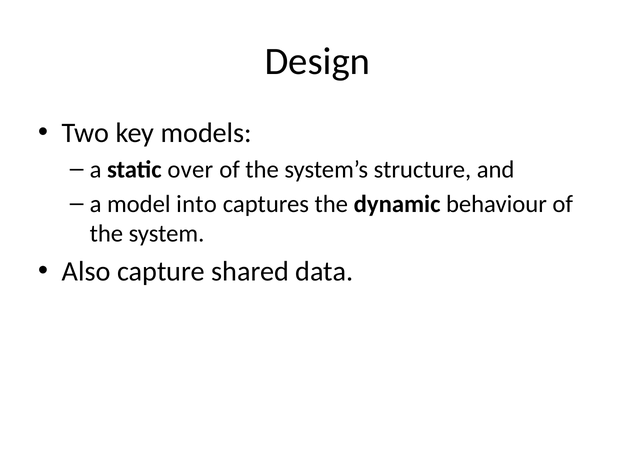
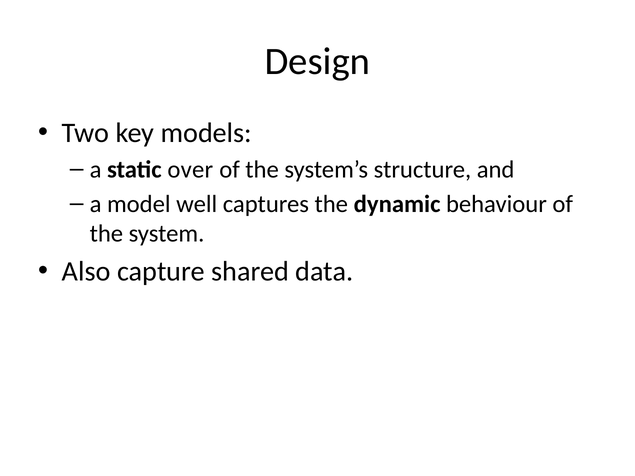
into: into -> well
